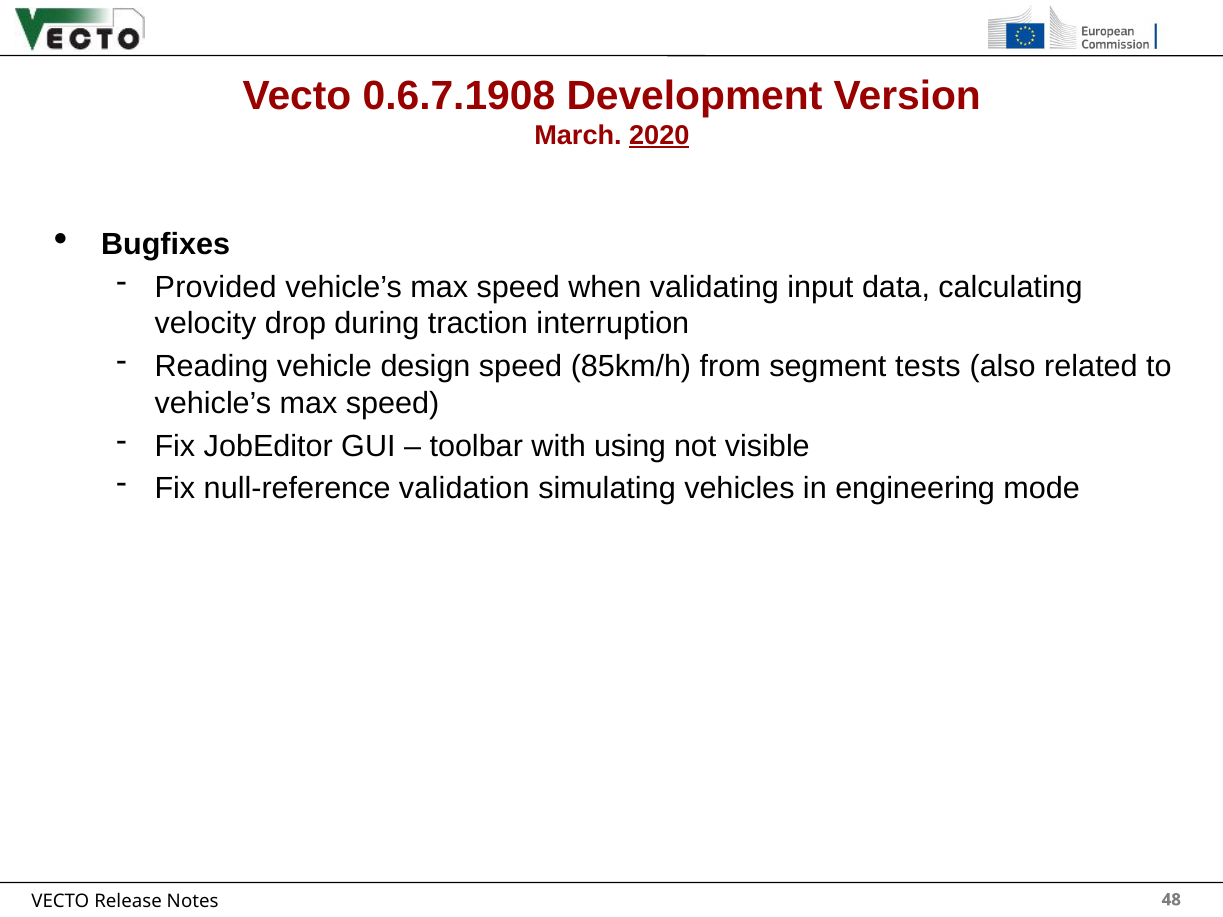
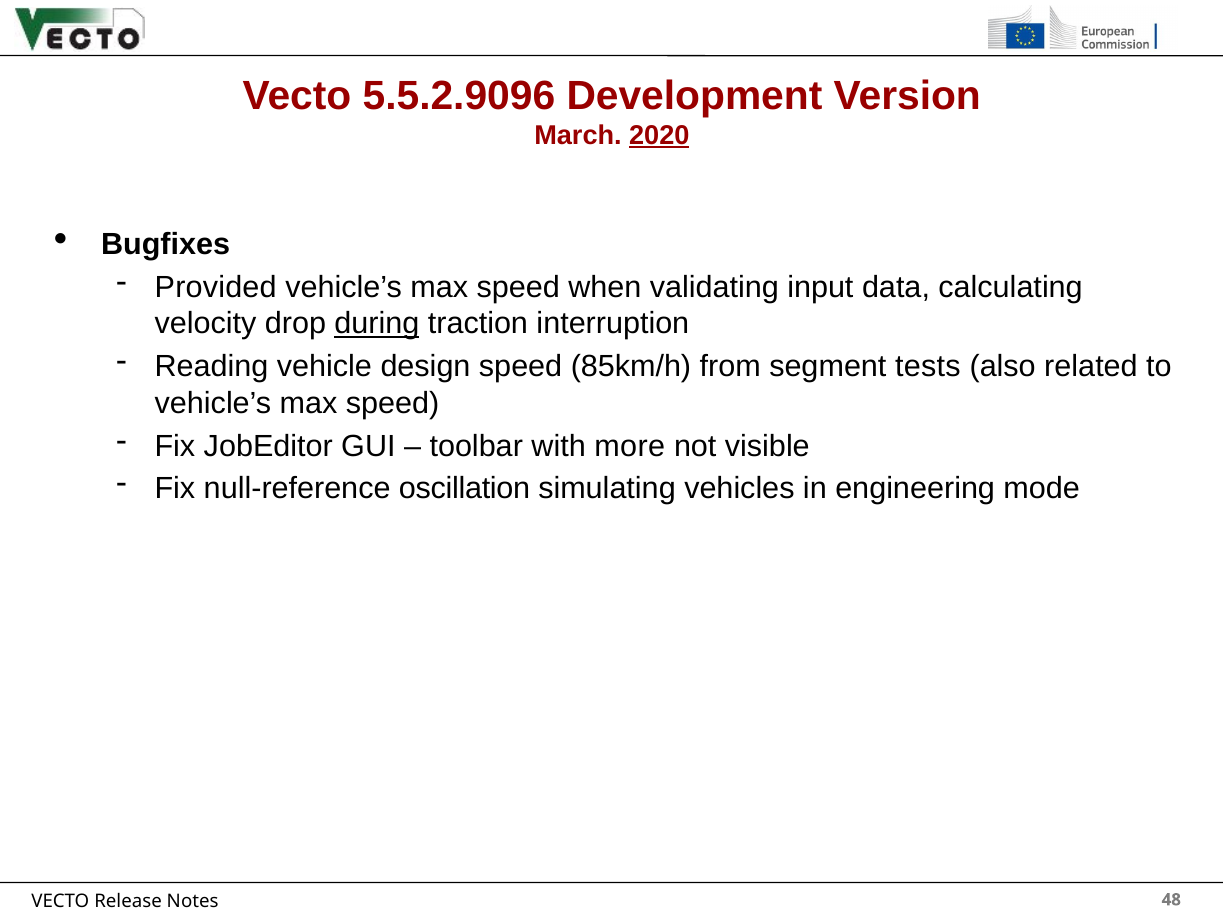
0.6.7.1908: 0.6.7.1908 -> 5.5.2.9096
during underline: none -> present
using: using -> more
validation: validation -> oscillation
